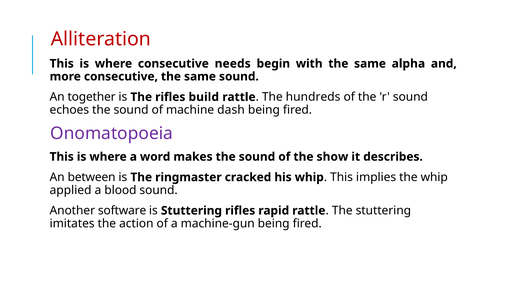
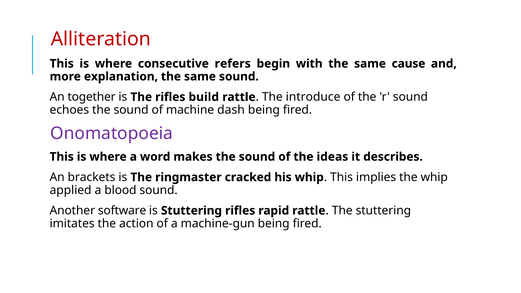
needs: needs -> refers
alpha: alpha -> cause
more consecutive: consecutive -> explanation
hundreds: hundreds -> introduce
show: show -> ideas
between: between -> brackets
